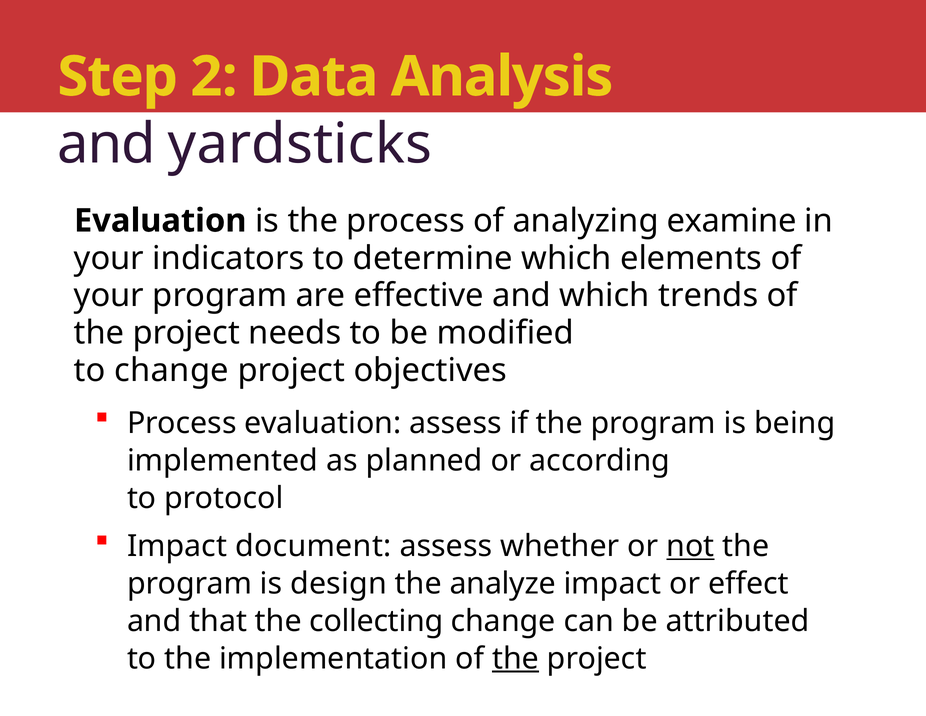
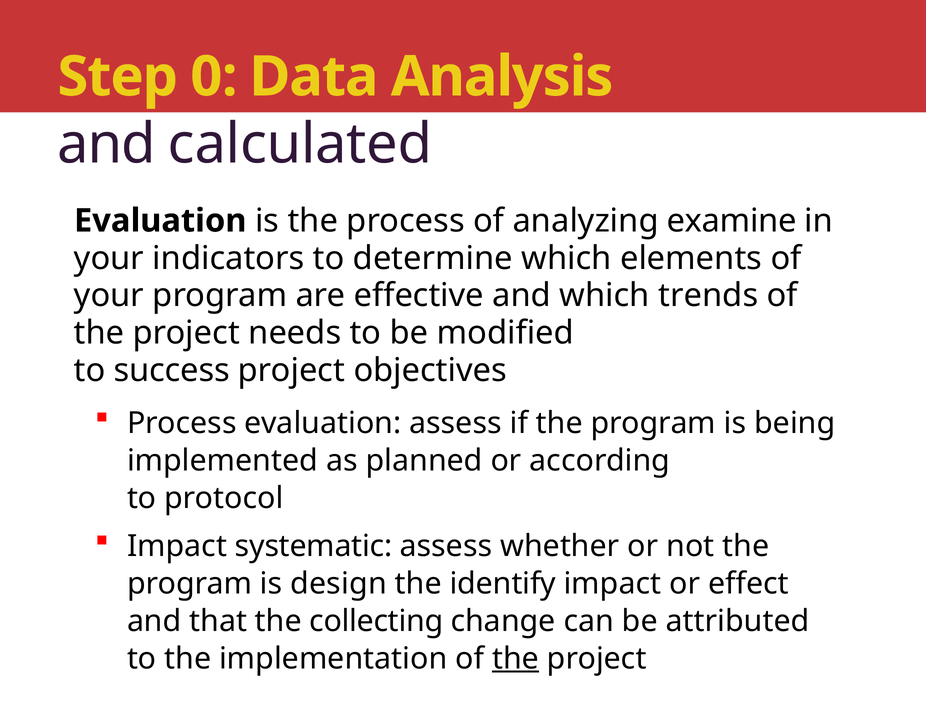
2: 2 -> 0
yardsticks: yardsticks -> calculated
to change: change -> success
document: document -> systematic
not underline: present -> none
analyze: analyze -> identify
